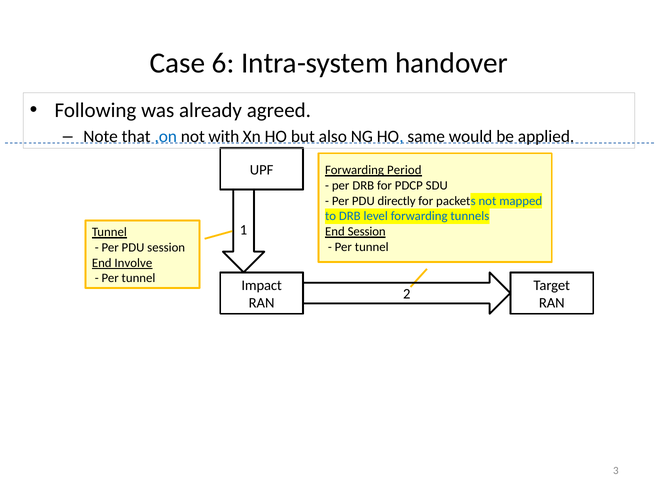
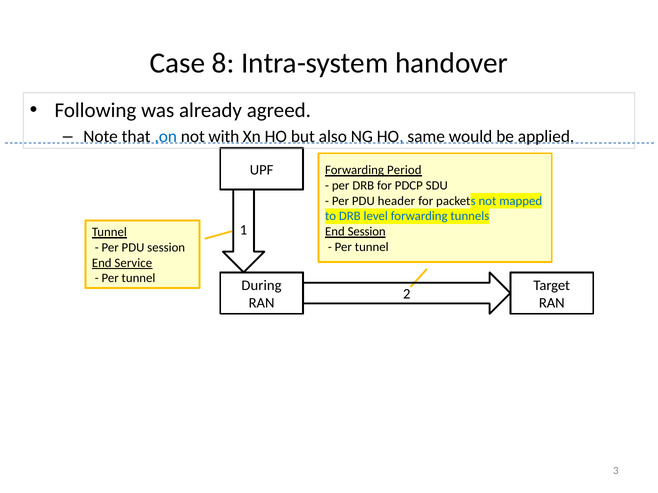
6: 6 -> 8
directly: directly -> header
Involve: Involve -> Service
Impact: Impact -> During
